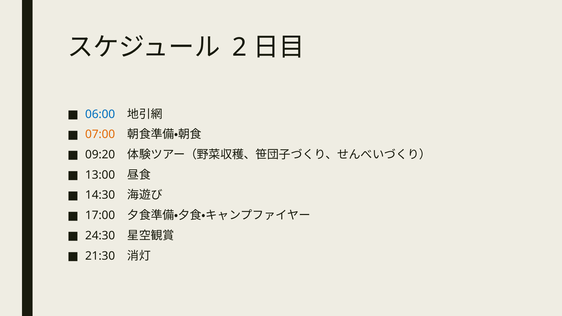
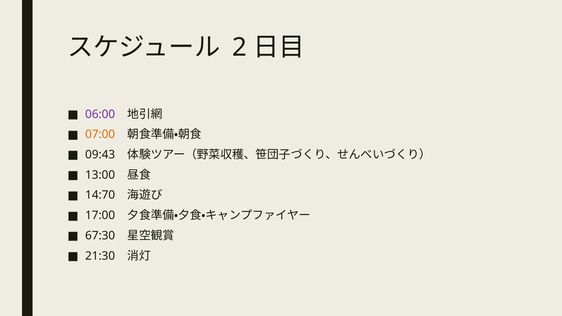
06:00 colour: blue -> purple
09:20: 09:20 -> 09:43
14:30: 14:30 -> 14:70
24:30: 24:30 -> 67:30
